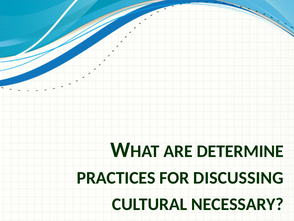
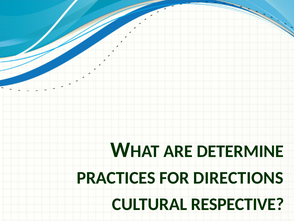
DISCUSSING: DISCUSSING -> DIRECTIONS
NECESSARY: NECESSARY -> RESPECTIVE
